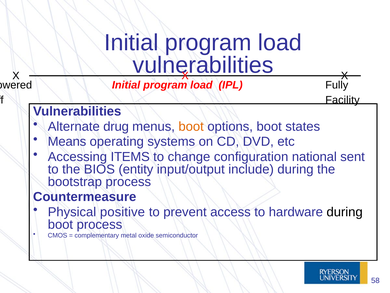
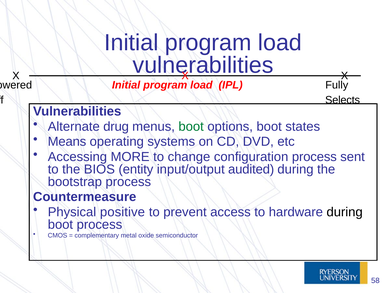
Facility: Facility -> Selects
boot at (191, 126) colour: orange -> green
ITEMS: ITEMS -> MORE
configuration national: national -> process
include: include -> audited
